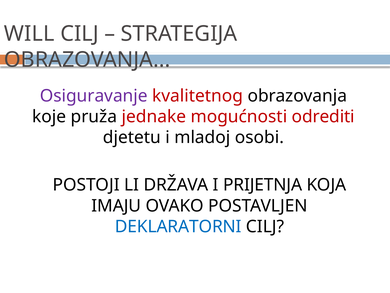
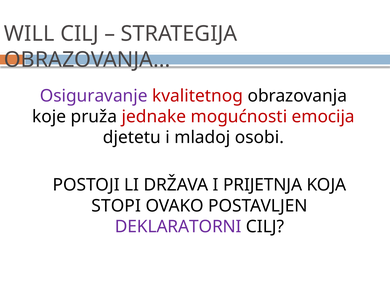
odrediti: odrediti -> emocija
IMAJU: IMAJU -> STOPI
DEKLARATORNI colour: blue -> purple
